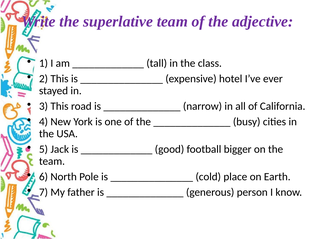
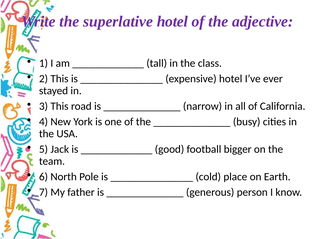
superlative team: team -> hotel
